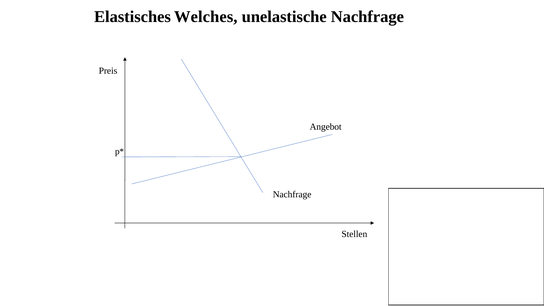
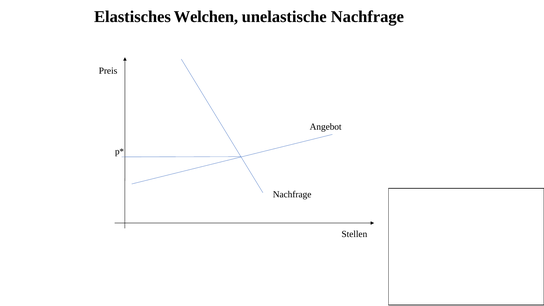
Welches: Welches -> Welchen
